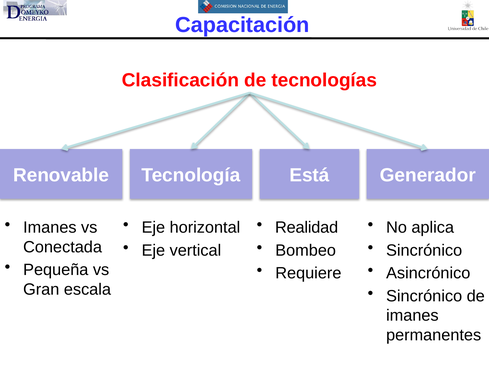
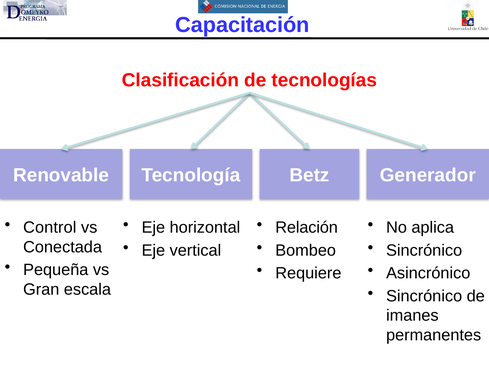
Está: Está -> Betz
Imanes at (50, 227): Imanes -> Control
Realidad: Realidad -> Relación
